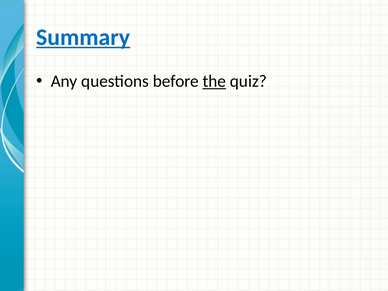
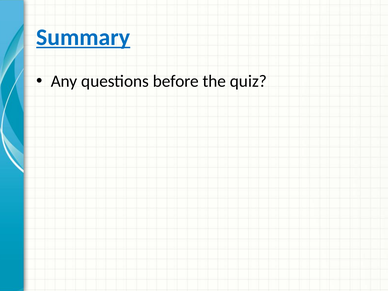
the underline: present -> none
